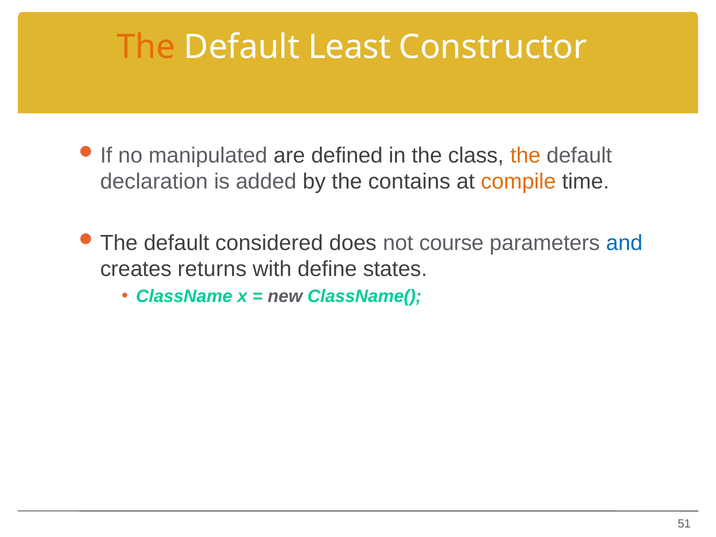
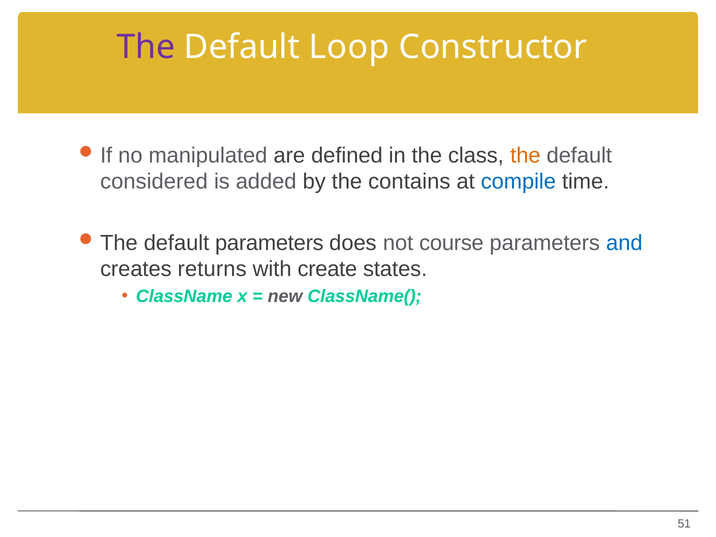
The at (146, 47) colour: orange -> purple
Least: Least -> Loop
declaration: declaration -> considered
compile colour: orange -> blue
default considered: considered -> parameters
define: define -> create
